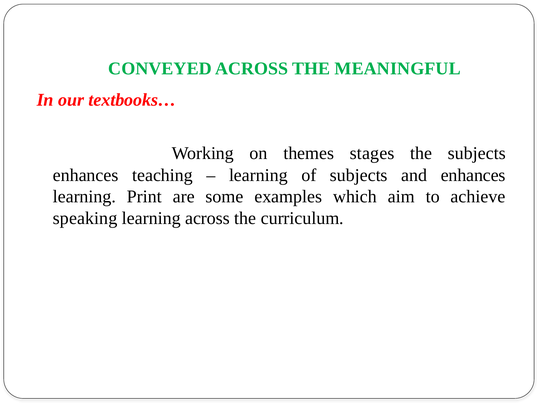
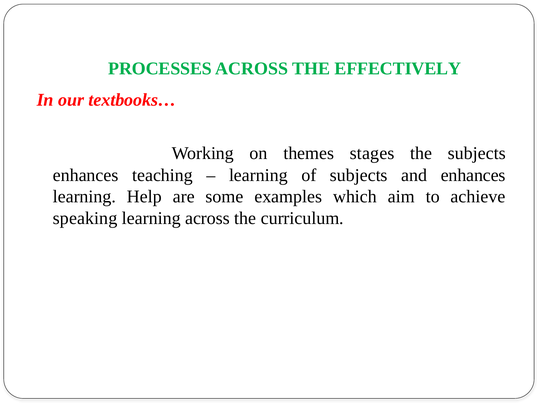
CONVEYED: CONVEYED -> PROCESSES
MEANINGFUL: MEANINGFUL -> EFFECTIVELY
Print: Print -> Help
